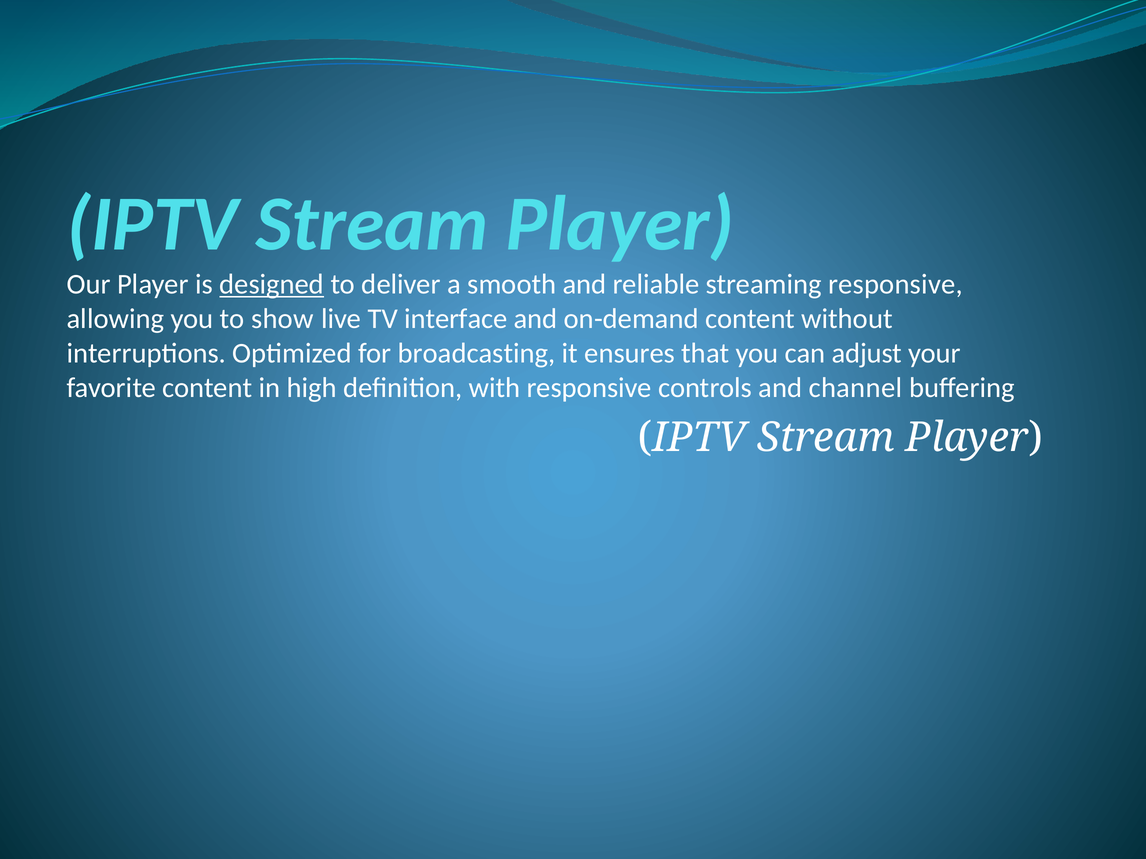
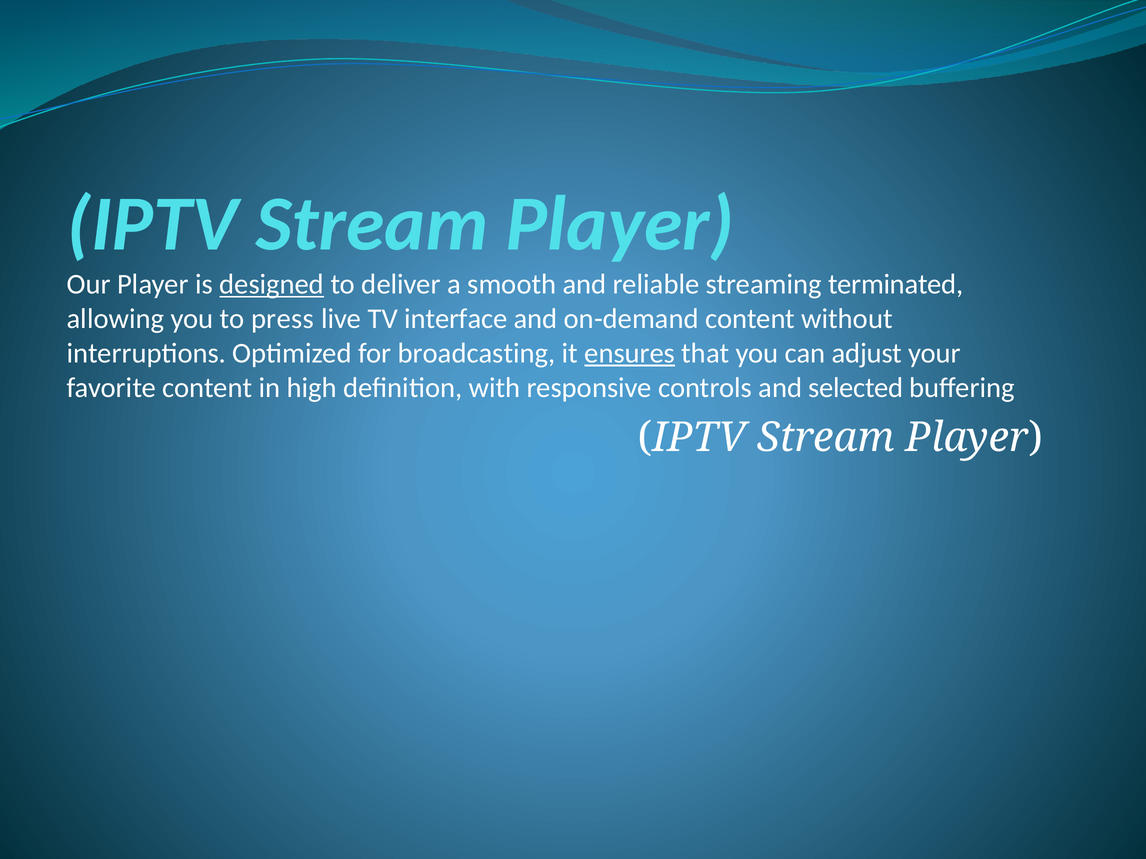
streaming responsive: responsive -> terminated
show: show -> press
ensures underline: none -> present
channel: channel -> selected
